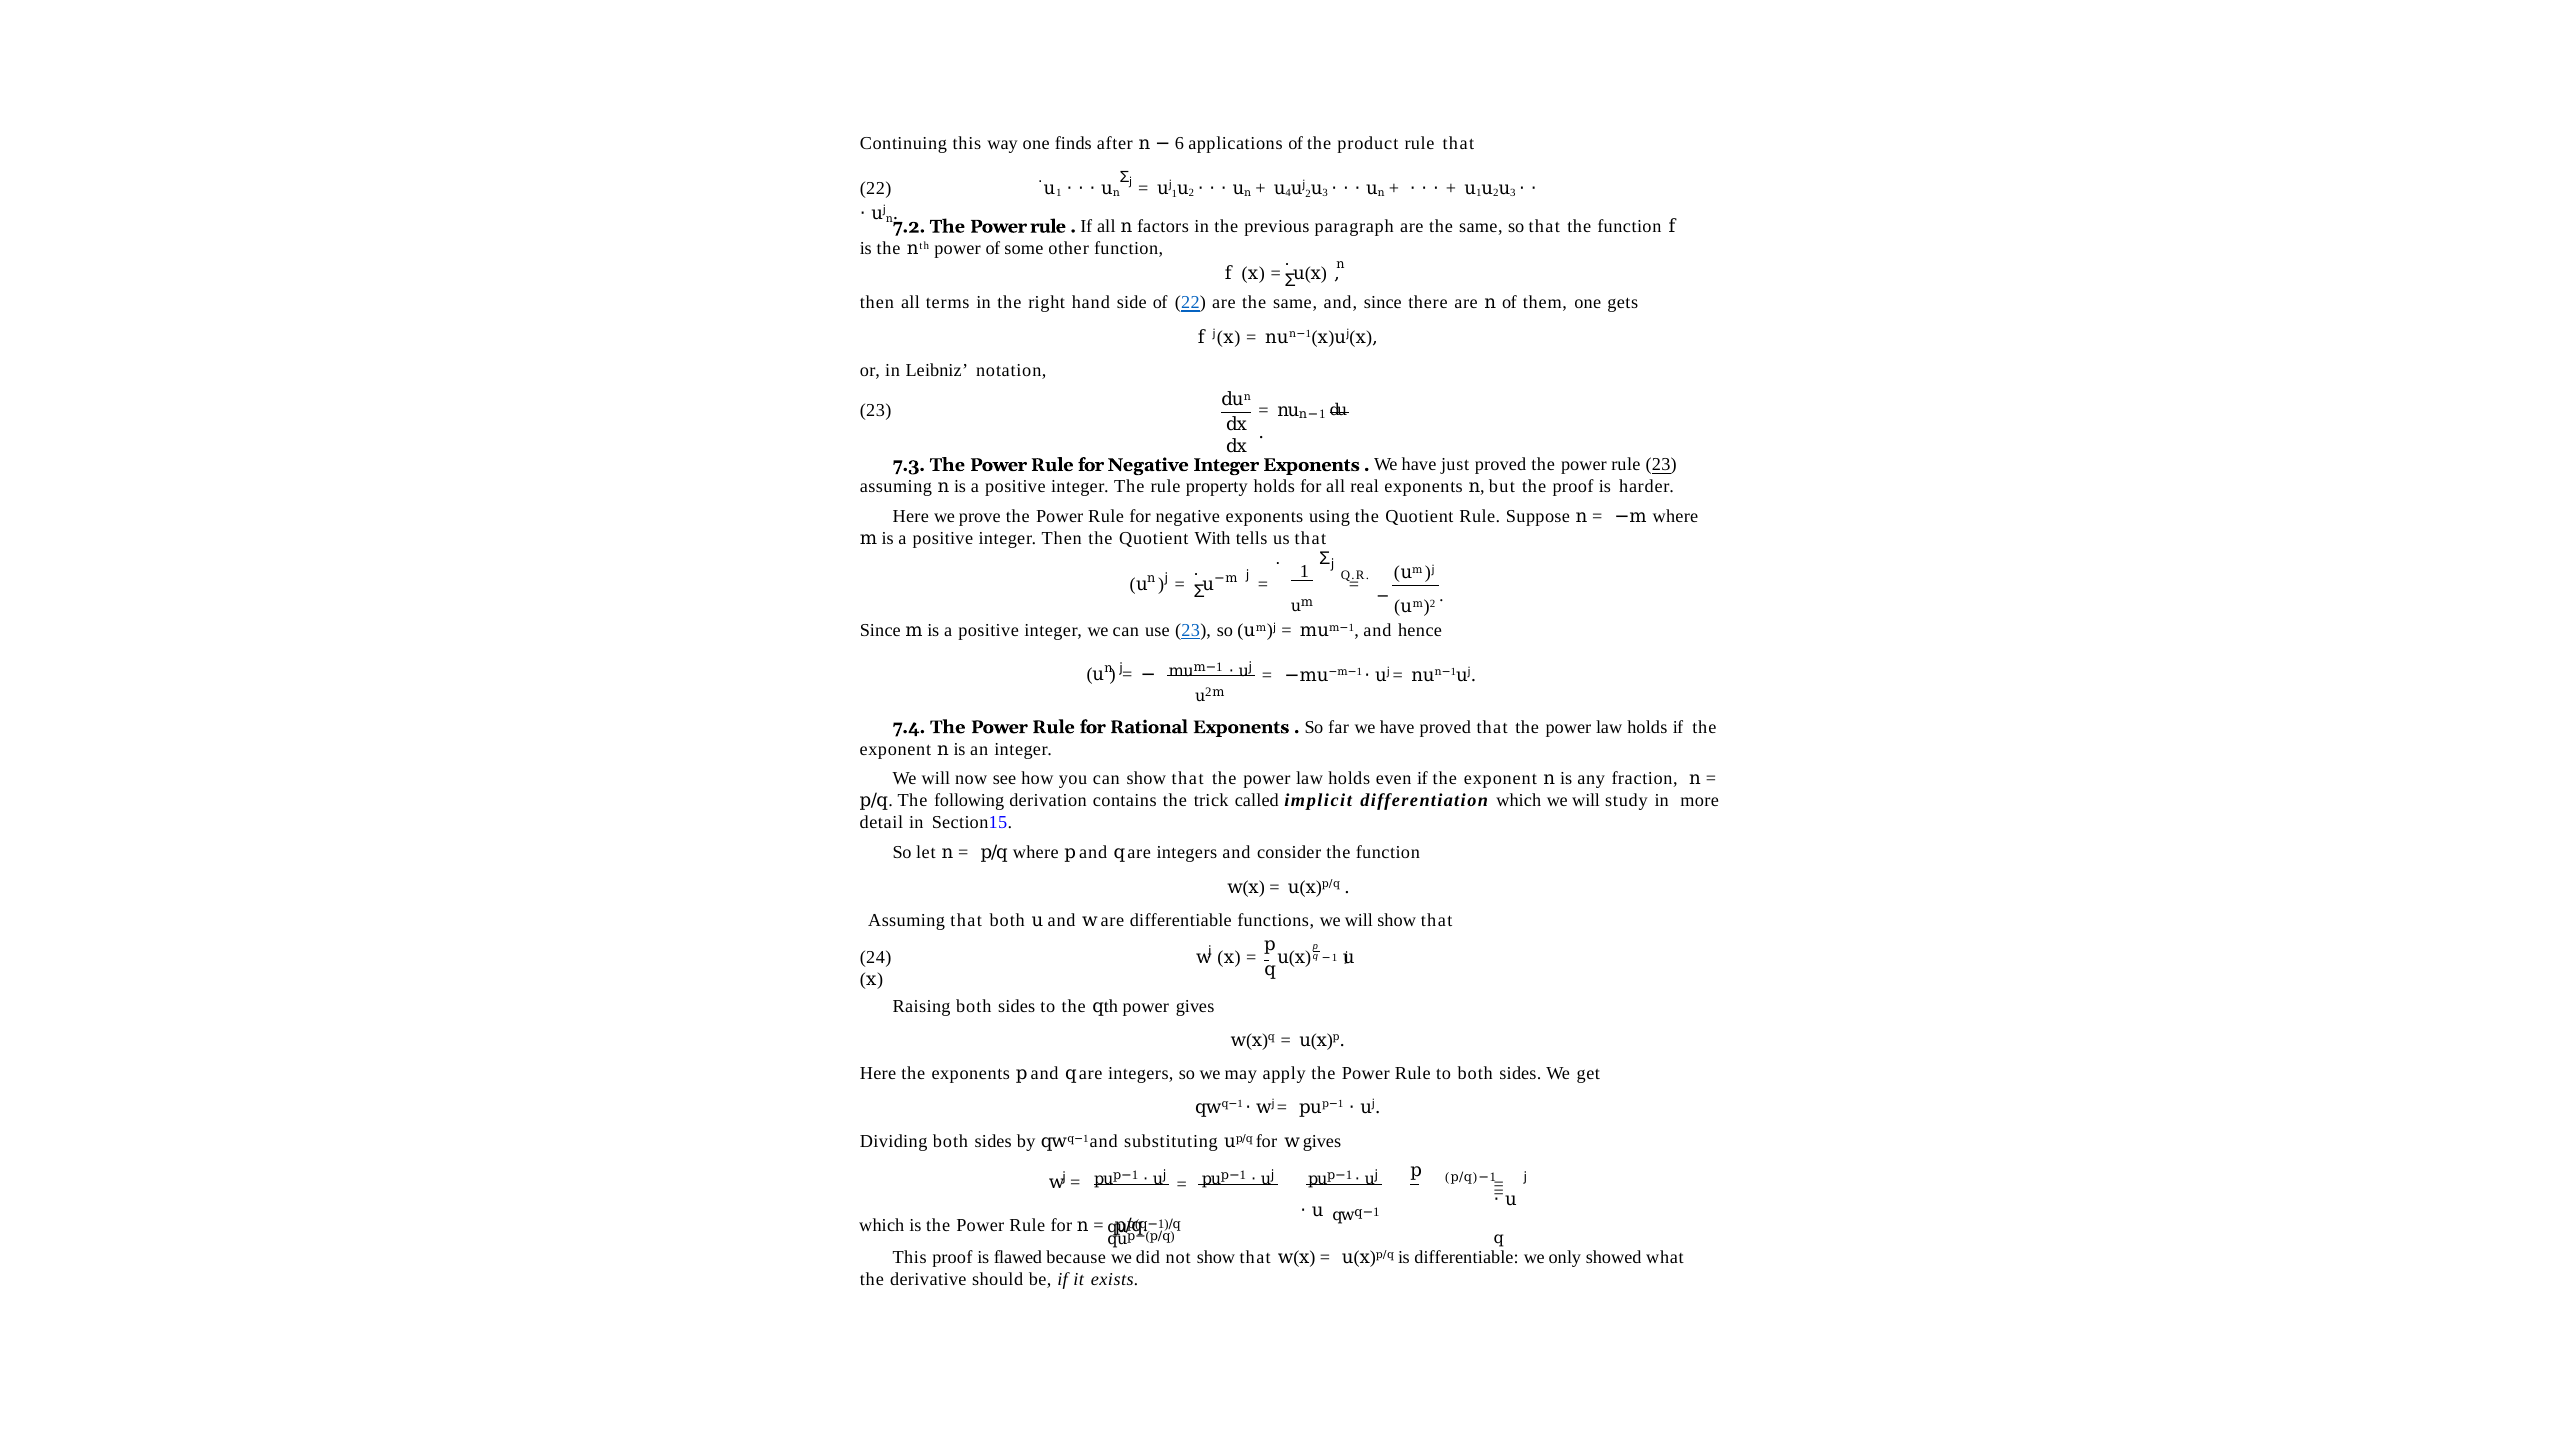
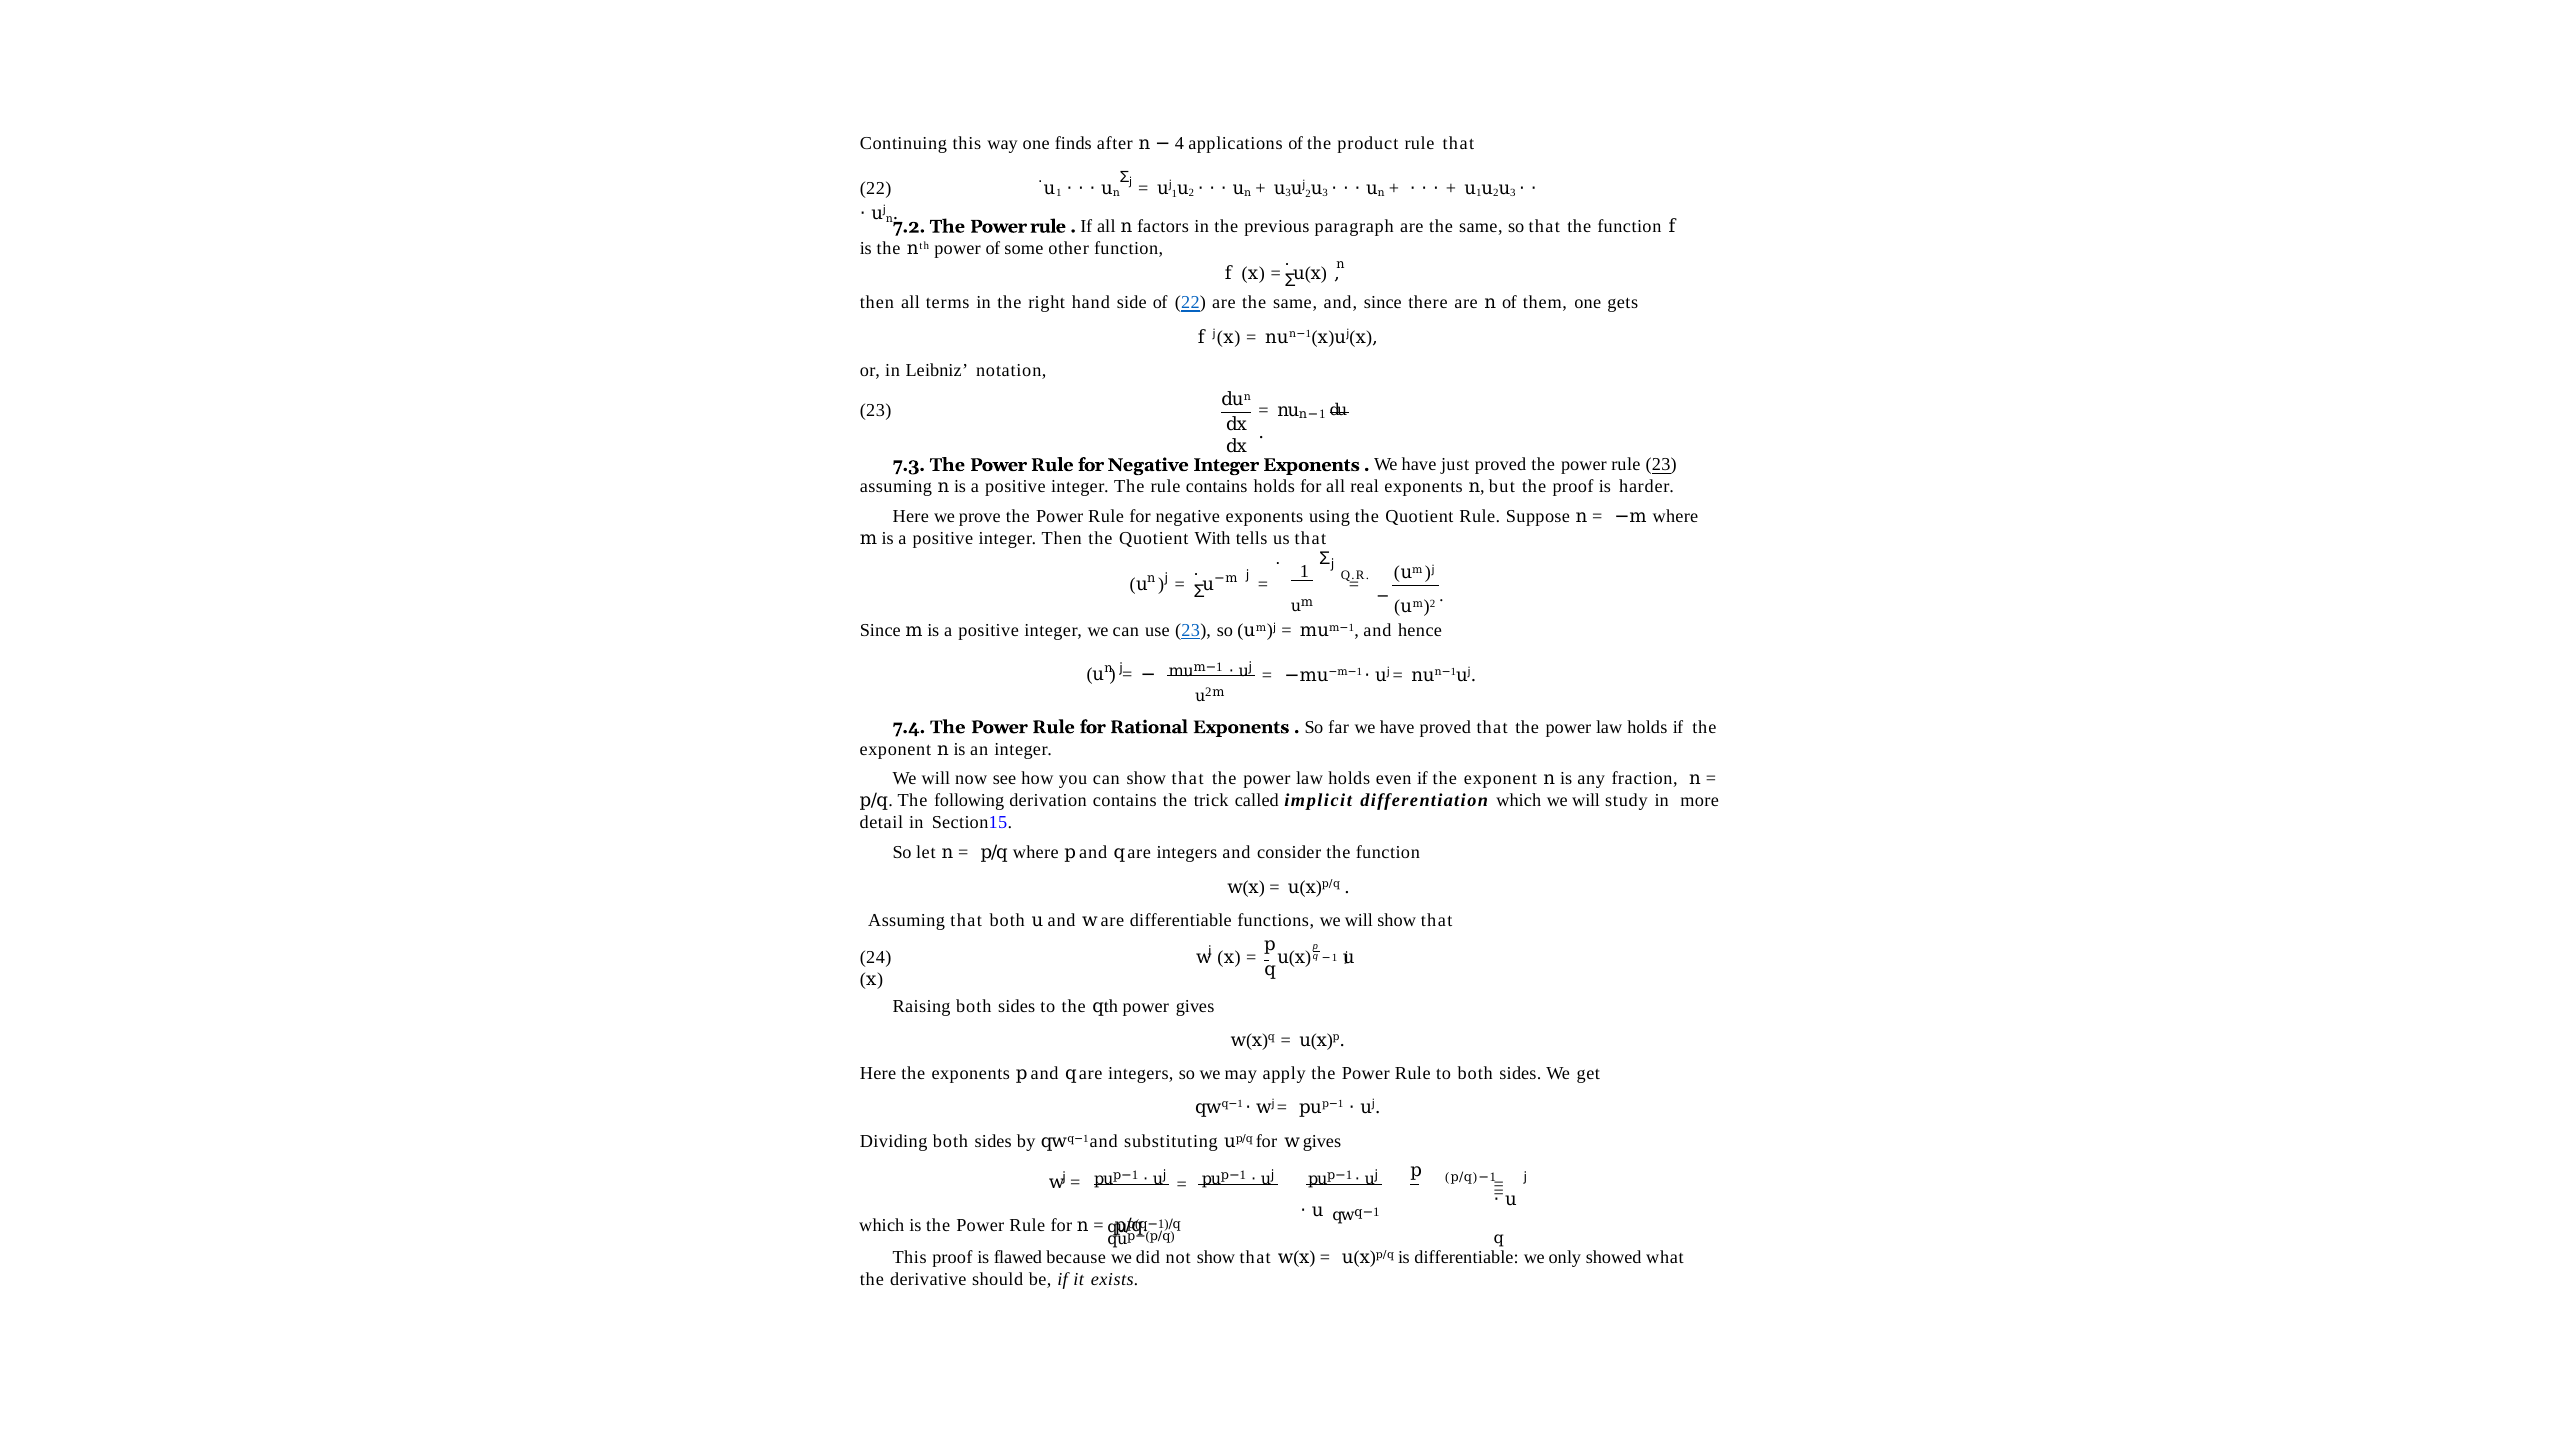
6: 6 -> 4
4 at (1288, 193): 4 -> 3
rule property: property -> contains
